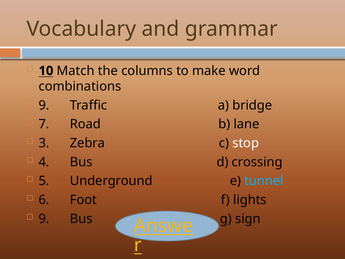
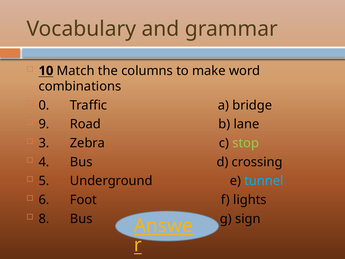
9 at (44, 105): 9 -> 0
7: 7 -> 9
stop colour: white -> light green
9 at (44, 219): 9 -> 8
